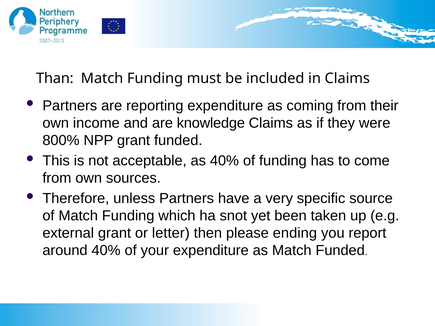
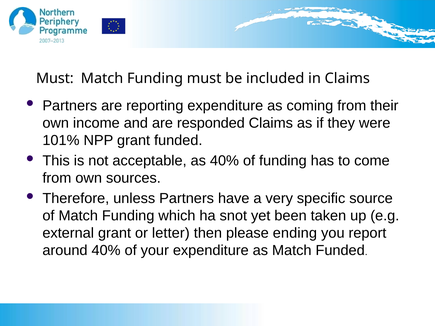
Than at (55, 78): Than -> Must
knowledge: knowledge -> responded
800%: 800% -> 101%
